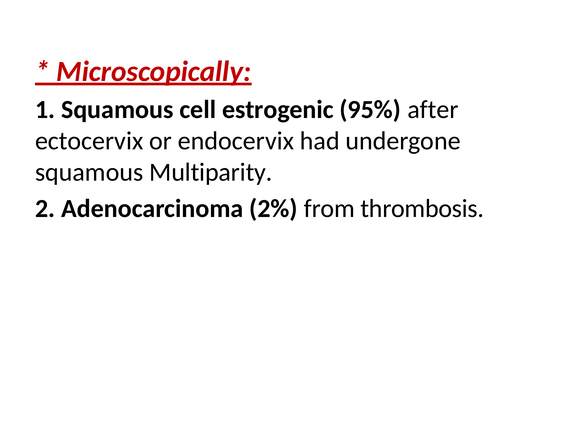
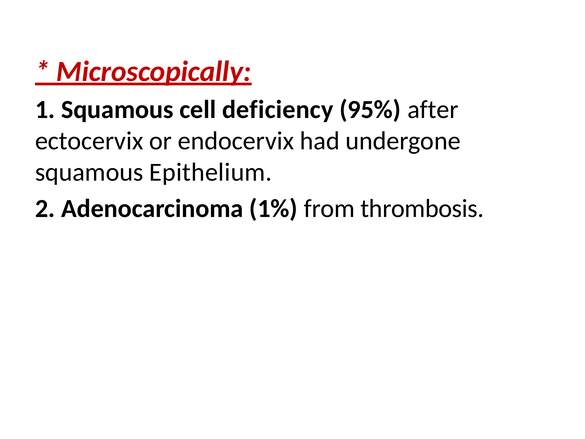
estrogenic: estrogenic -> deficiency
Multiparity: Multiparity -> Epithelium
2%: 2% -> 1%
